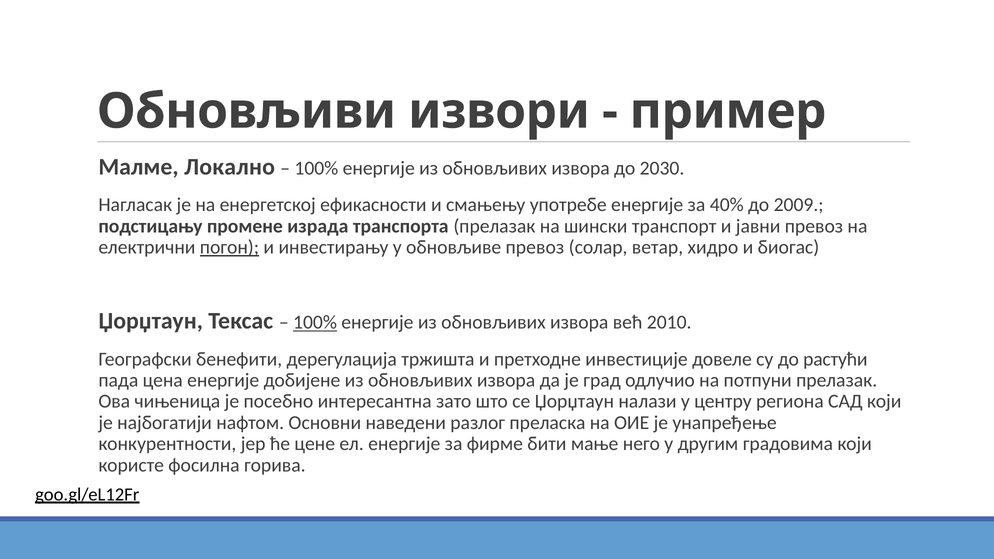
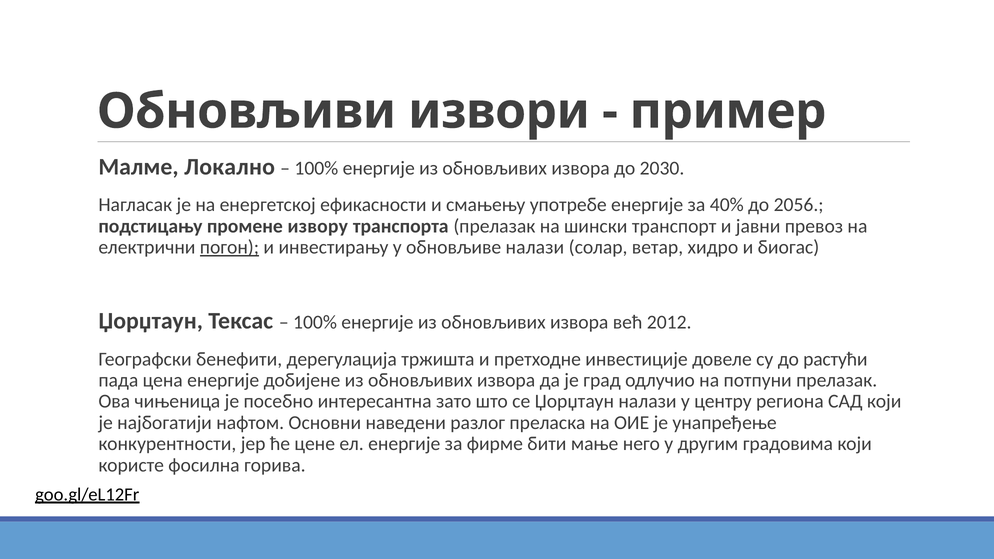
2009: 2009 -> 2056
израда: израда -> извору
обновљиве превоз: превоз -> налази
100% at (315, 322) underline: present -> none
2010: 2010 -> 2012
